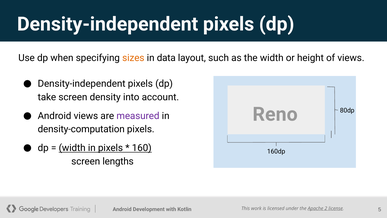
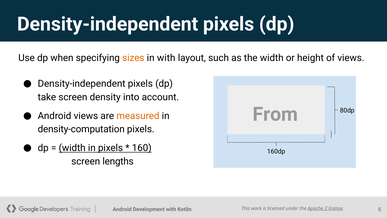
in data: data -> with
Reno: Reno -> From
measured colour: purple -> orange
